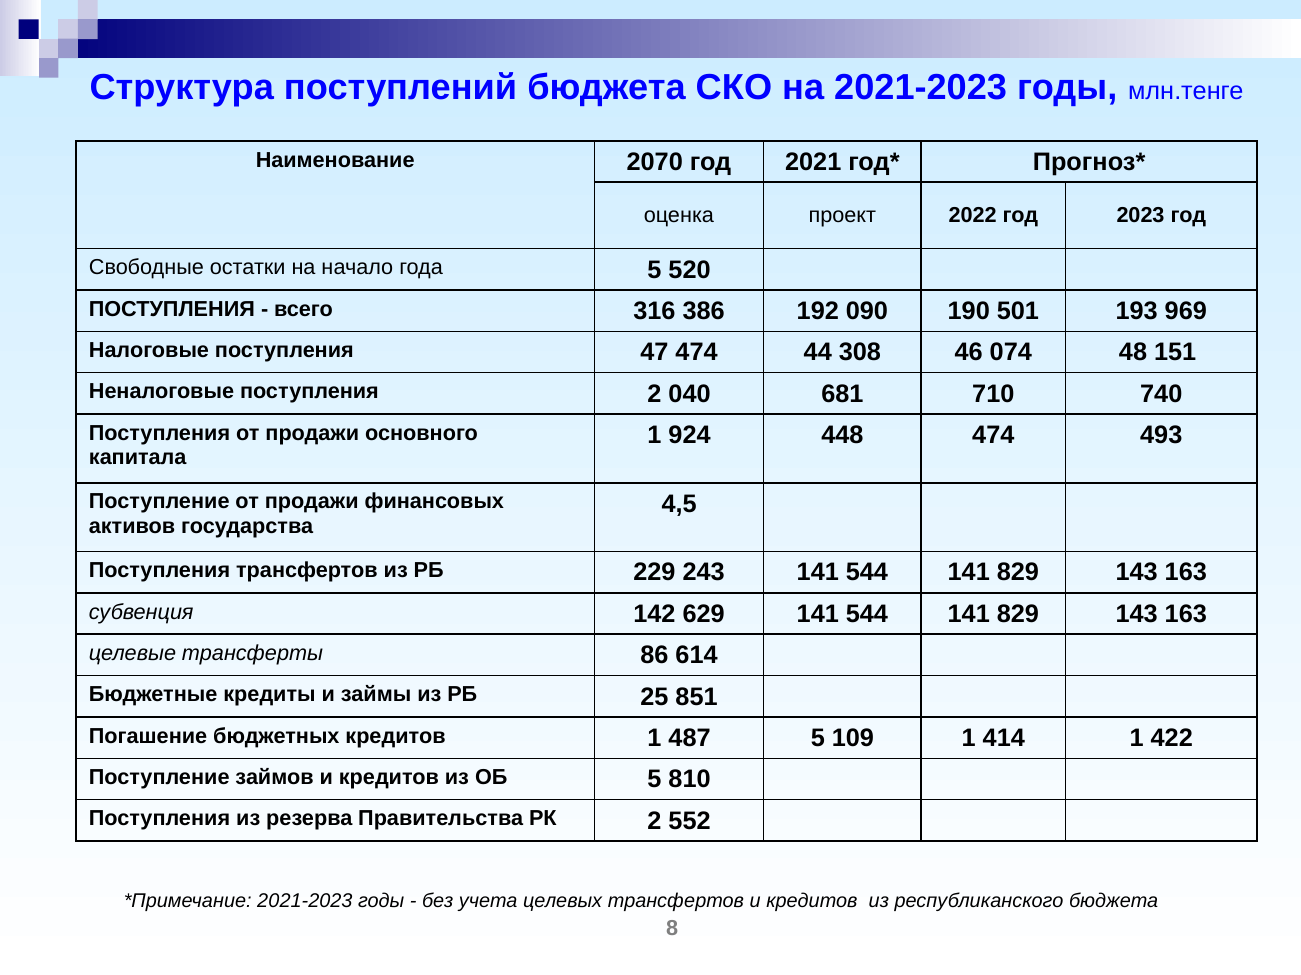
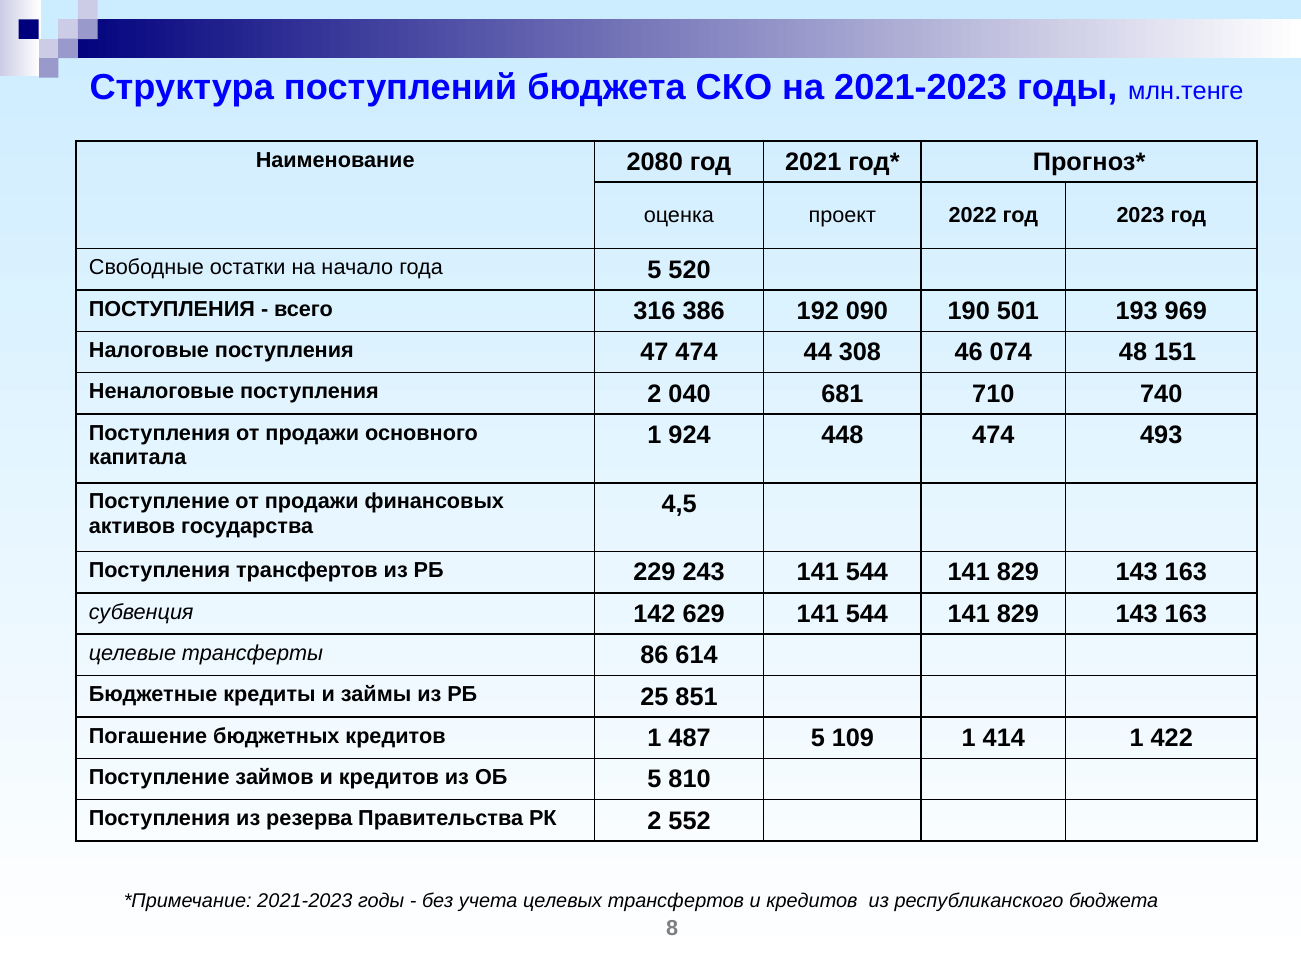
2070: 2070 -> 2080
